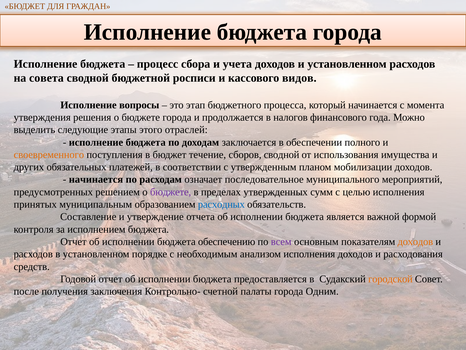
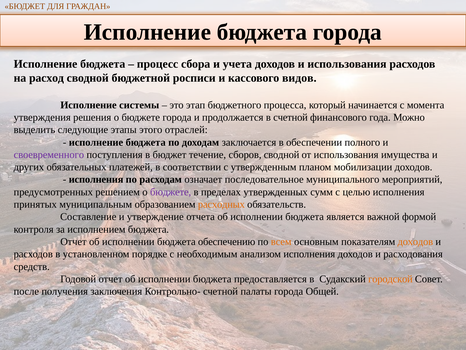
и установленном: установленном -> использования
совета: совета -> расход
вопросы: вопросы -> системы
в налогов: налогов -> счетной
своевременного colour: orange -> purple
начинается at (96, 179): начинается -> исполнения
расходных colour: blue -> orange
всем colour: purple -> orange
Одним: Одним -> Общей
